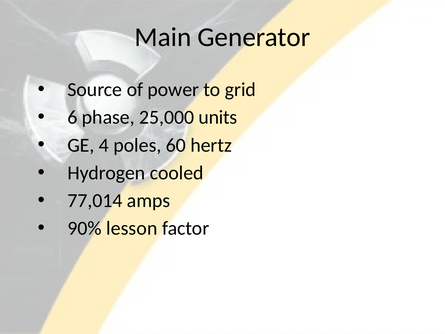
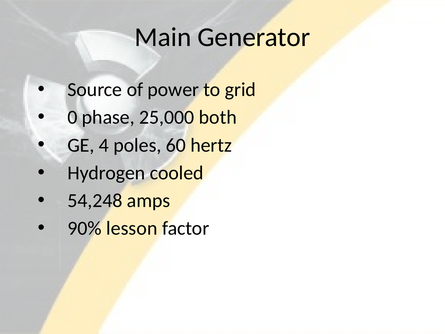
6: 6 -> 0
units: units -> both
77,014: 77,014 -> 54,248
